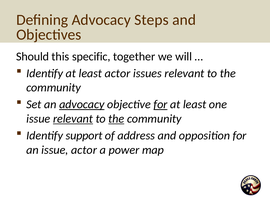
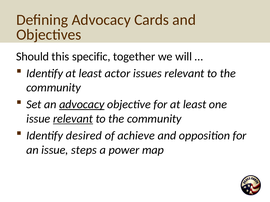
Steps: Steps -> Cards
for at (161, 105) underline: present -> none
the at (116, 119) underline: present -> none
support: support -> desired
address: address -> achieve
issue actor: actor -> steps
